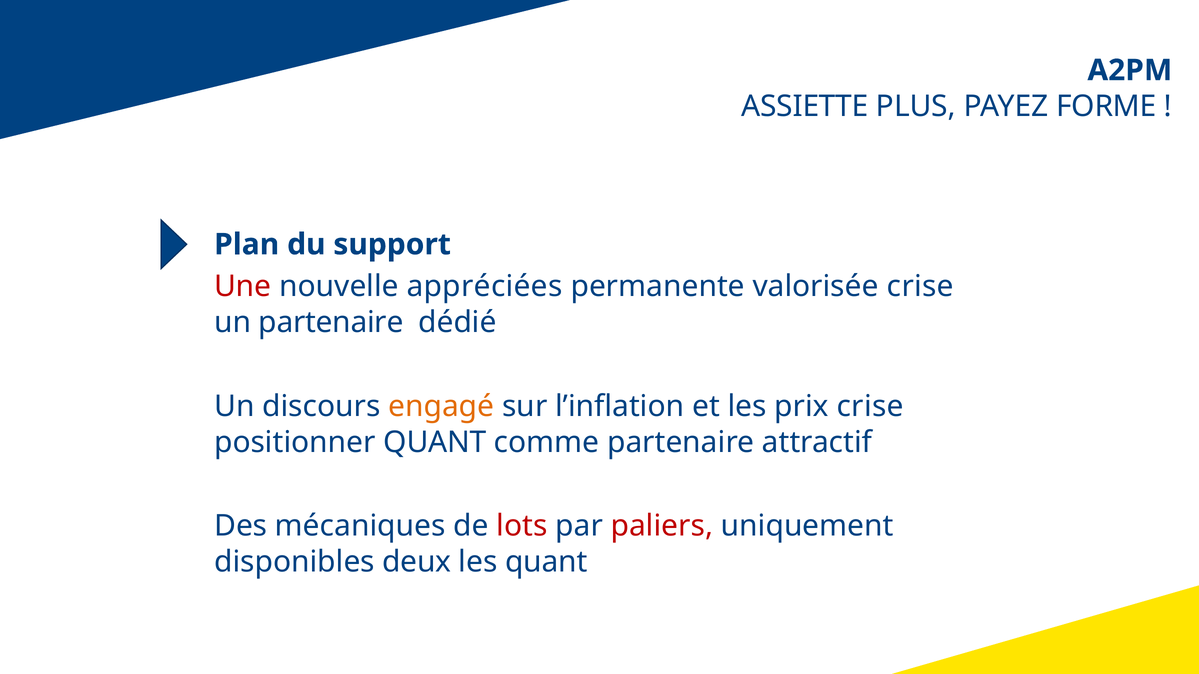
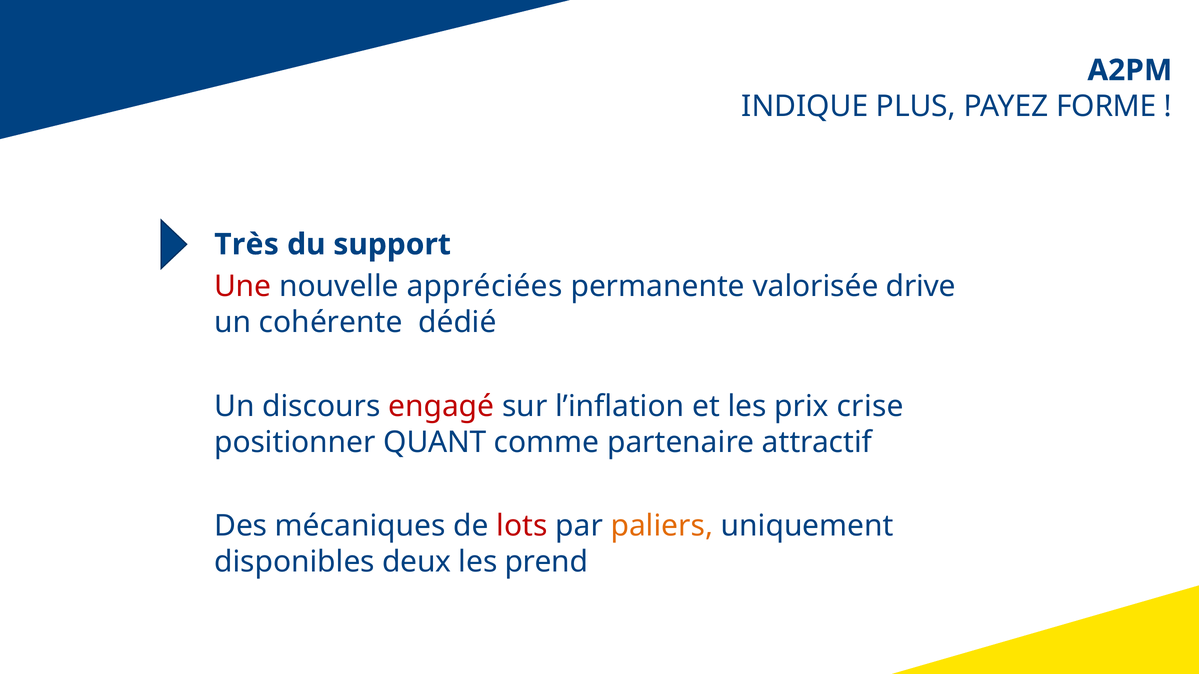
ASSIETTE: ASSIETTE -> INDIQUE
Plan: Plan -> Très
valorisée crise: crise -> drive
un partenaire: partenaire -> cohérente
engagé colour: orange -> red
paliers colour: red -> orange
les quant: quant -> prend
